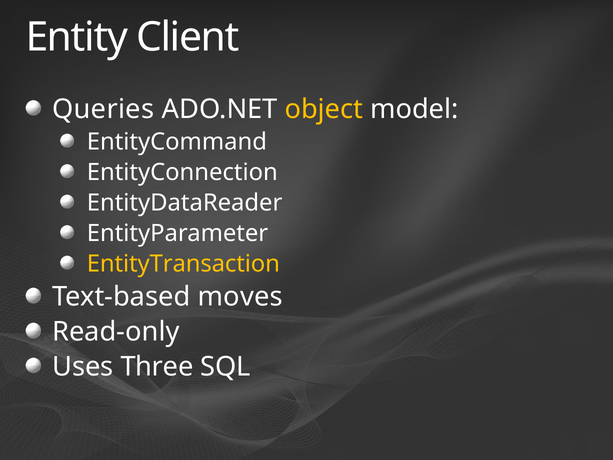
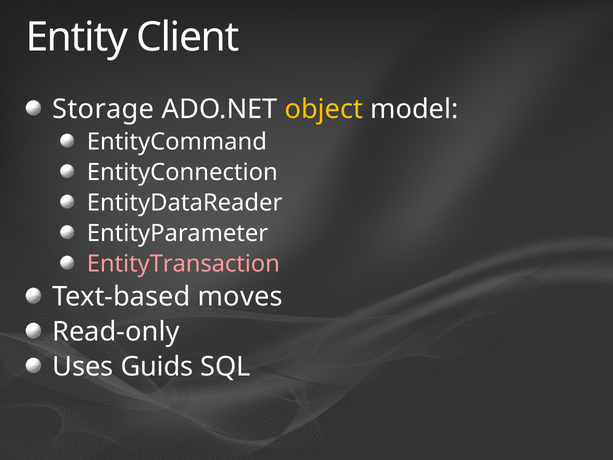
Queries: Queries -> Storage
EntityTransaction colour: yellow -> pink
Three: Three -> Guids
